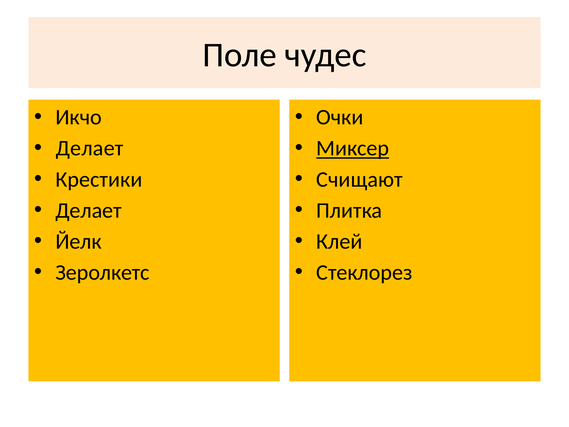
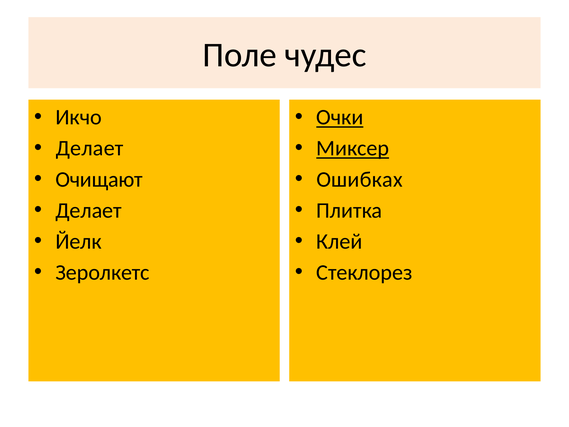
Очки underline: none -> present
Крестики: Крестики -> Очищают
Счищают: Счищают -> Ошибках
